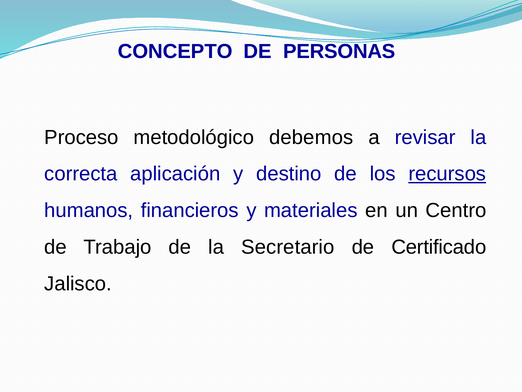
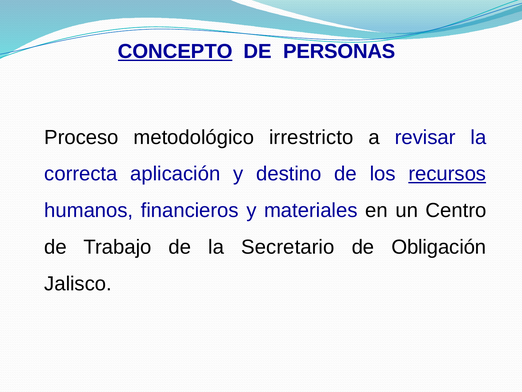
CONCEPTO underline: none -> present
debemos: debemos -> irrestricto
Certificado: Certificado -> Obligación
